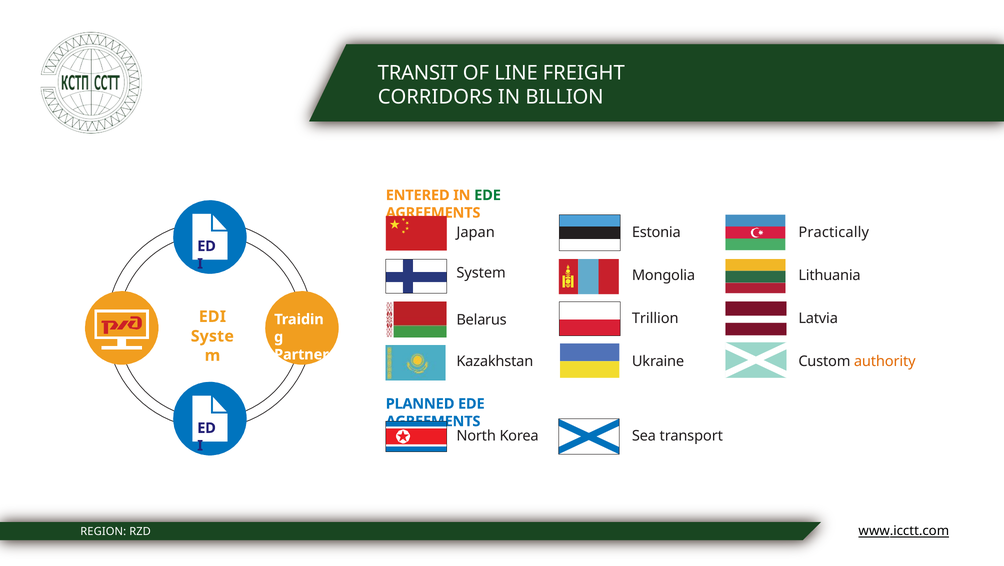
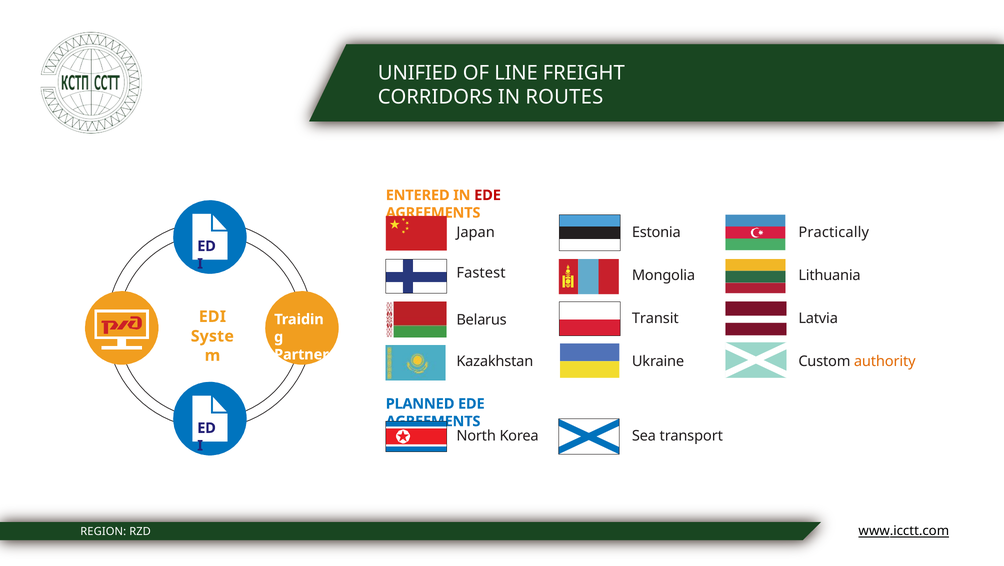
TRANSIT: TRANSIT -> UNIFIED
BILLION: BILLION -> ROUTES
EDE at (488, 195) colour: green -> red
System: System -> Fastest
Trillion: Trillion -> Transit
